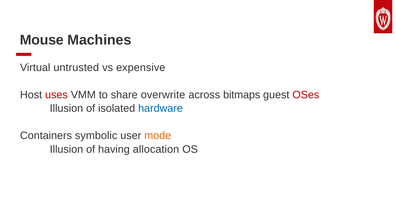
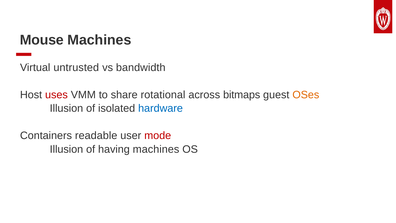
expensive: expensive -> bandwidth
overwrite: overwrite -> rotational
OSes colour: red -> orange
symbolic: symbolic -> readable
mode colour: orange -> red
having allocation: allocation -> machines
